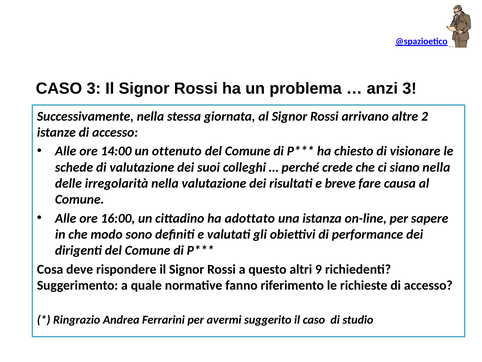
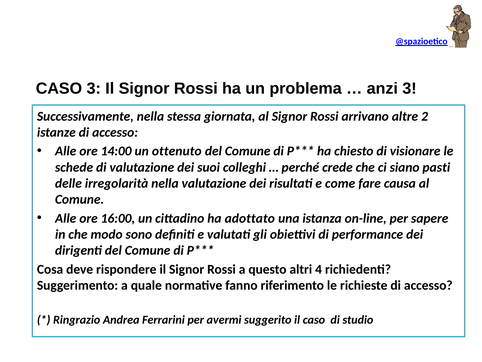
siano nella: nella -> pasti
breve: breve -> come
9: 9 -> 4
